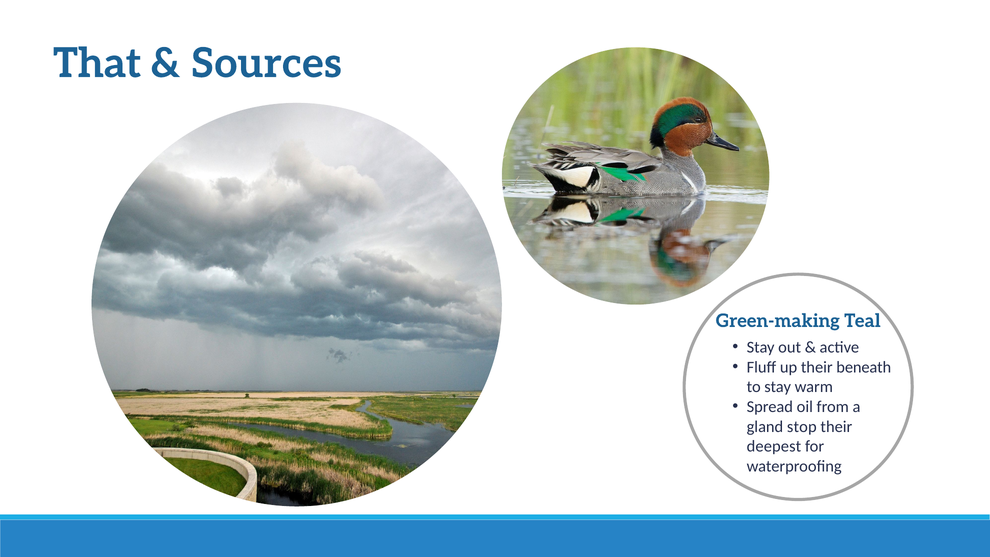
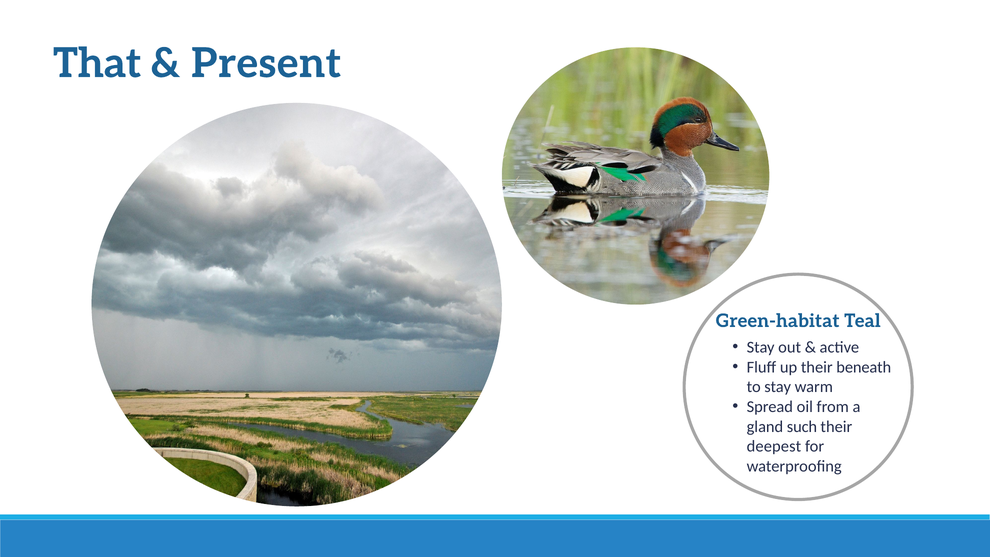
Sources: Sources -> Present
Green-making: Green-making -> Green-habitat
stop: stop -> such
